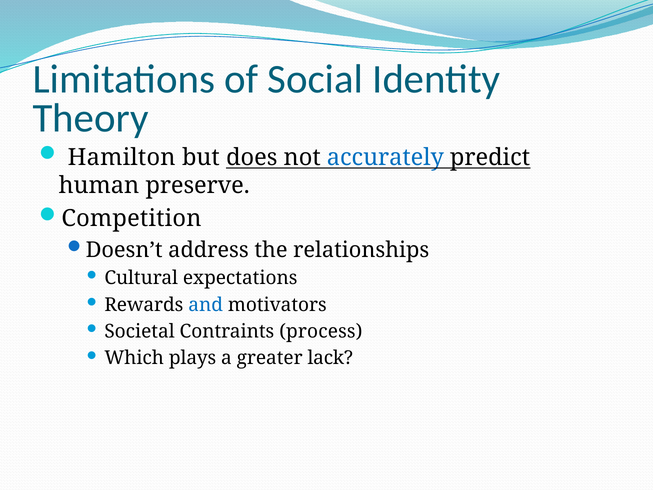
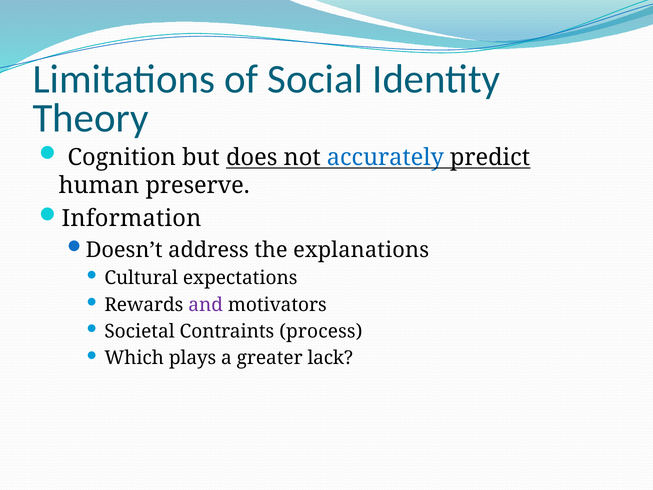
Hamilton: Hamilton -> Cognition
Competition: Competition -> Information
relationships: relationships -> explanations
and colour: blue -> purple
